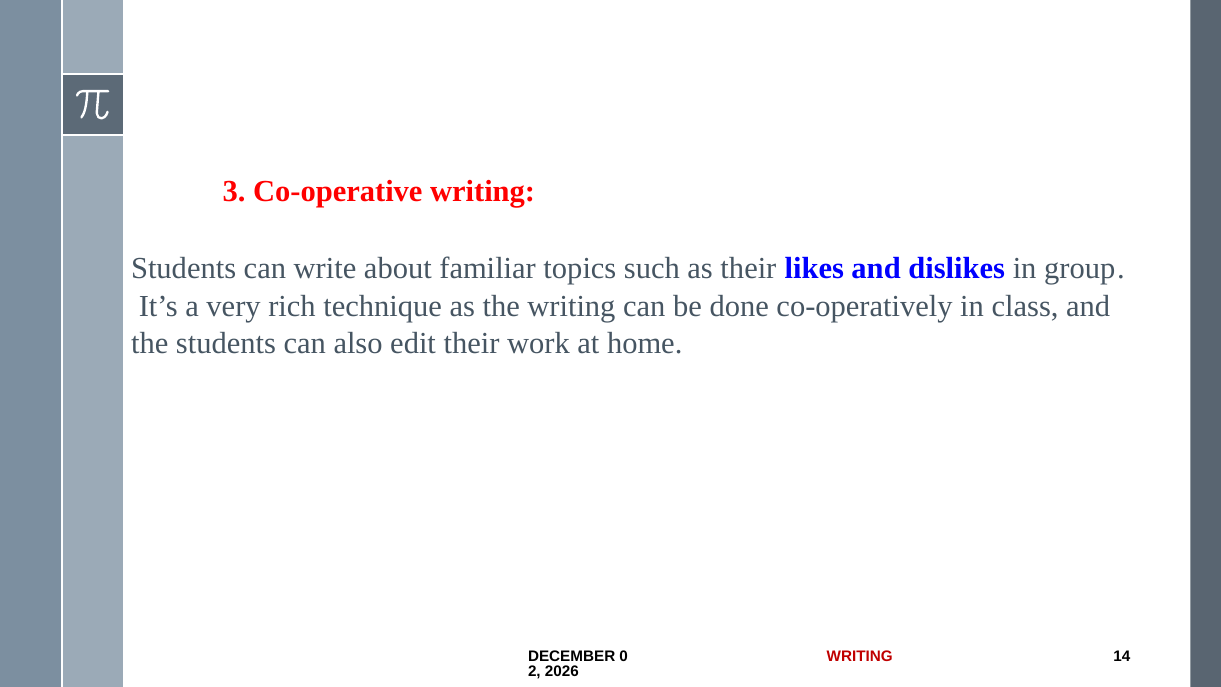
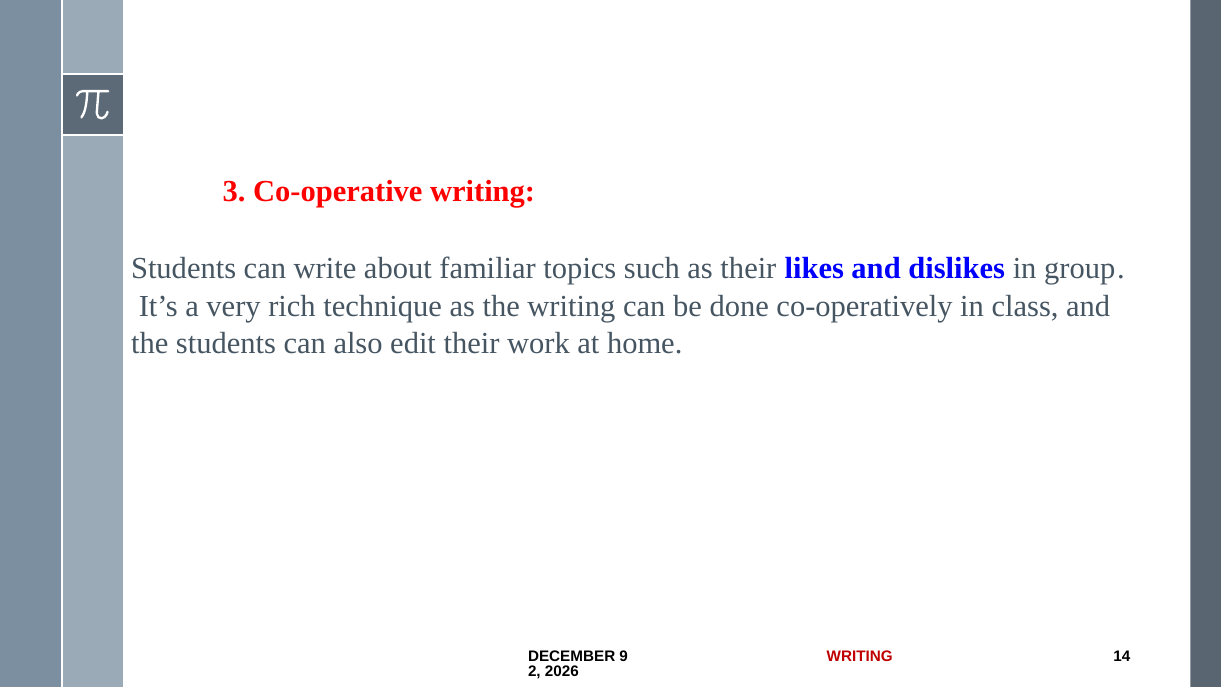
0: 0 -> 9
